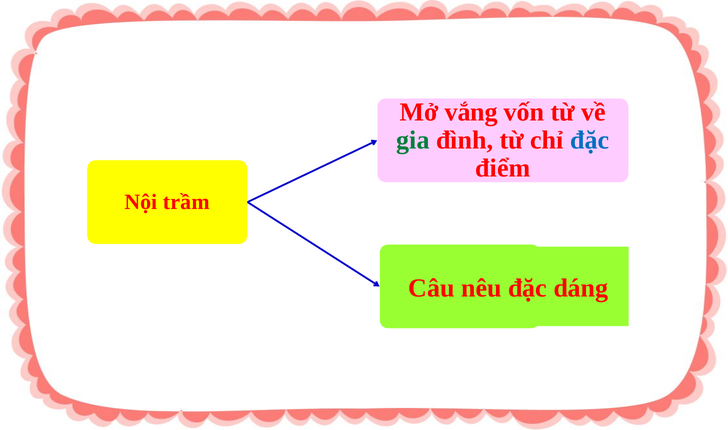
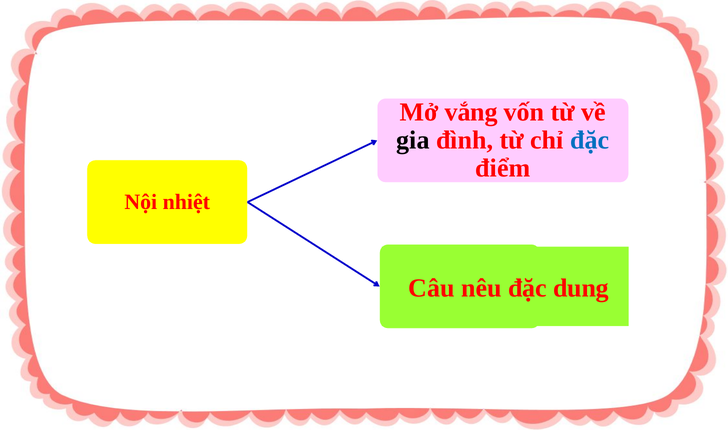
gia colour: green -> black
trầm: trầm -> nhiệt
dáng: dáng -> dung
